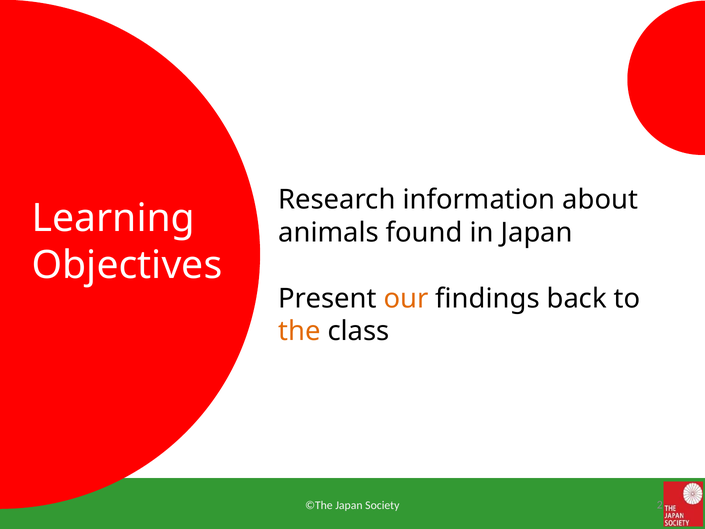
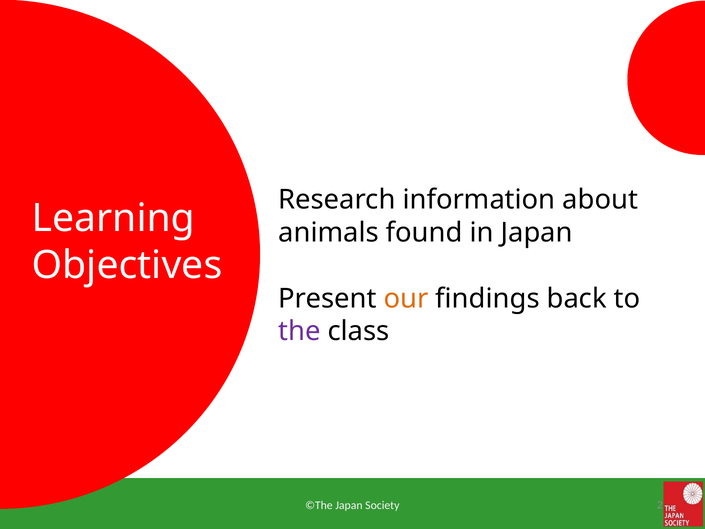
the colour: orange -> purple
